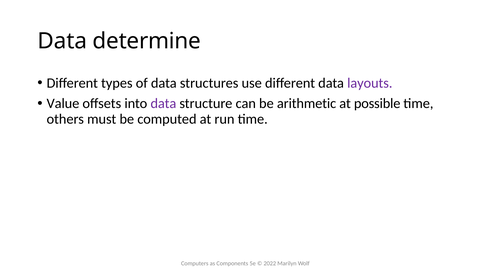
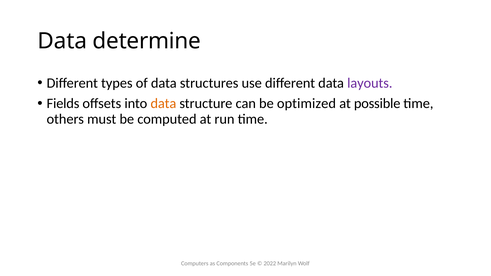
Value: Value -> Fields
data at (163, 104) colour: purple -> orange
arithmetic: arithmetic -> optimized
